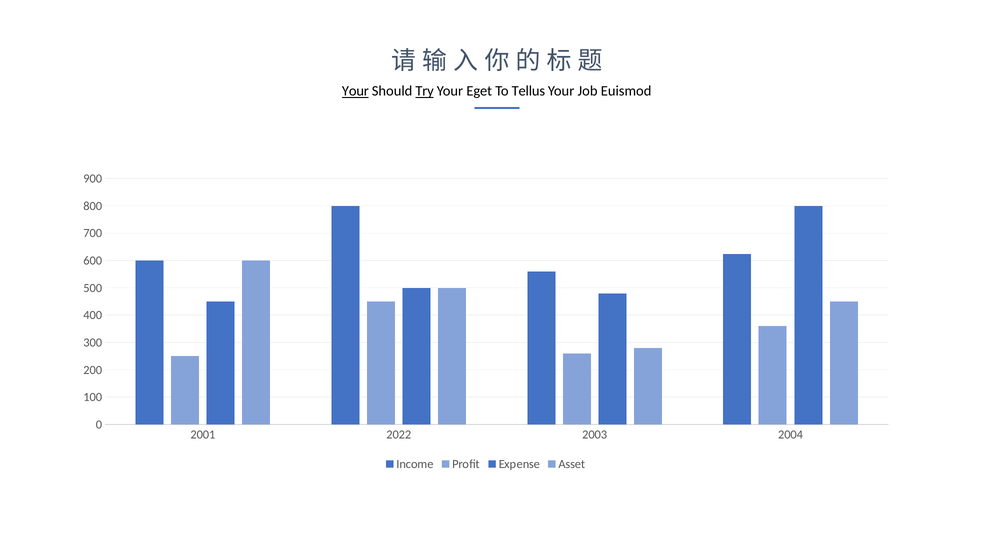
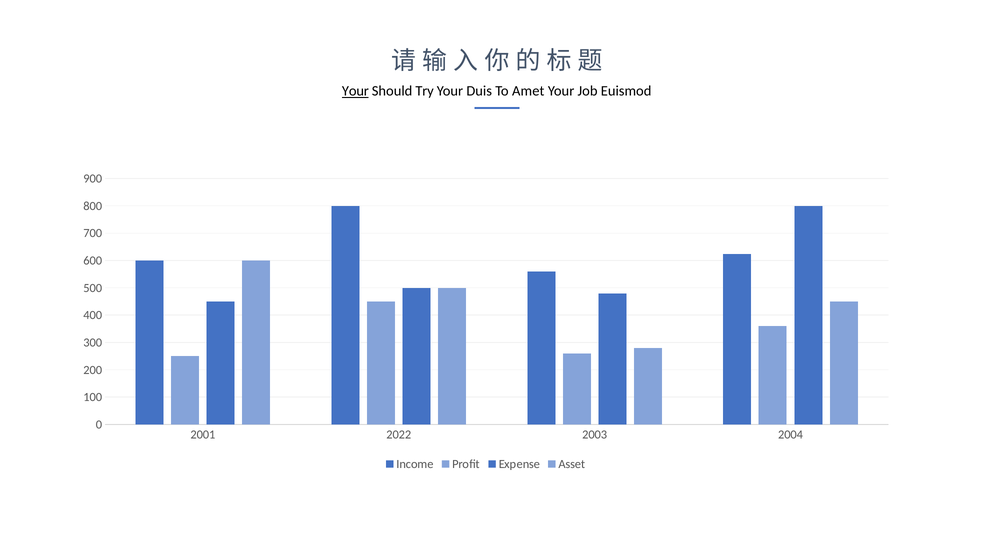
Try underline: present -> none
Eget: Eget -> Duis
Tellus: Tellus -> Amet
